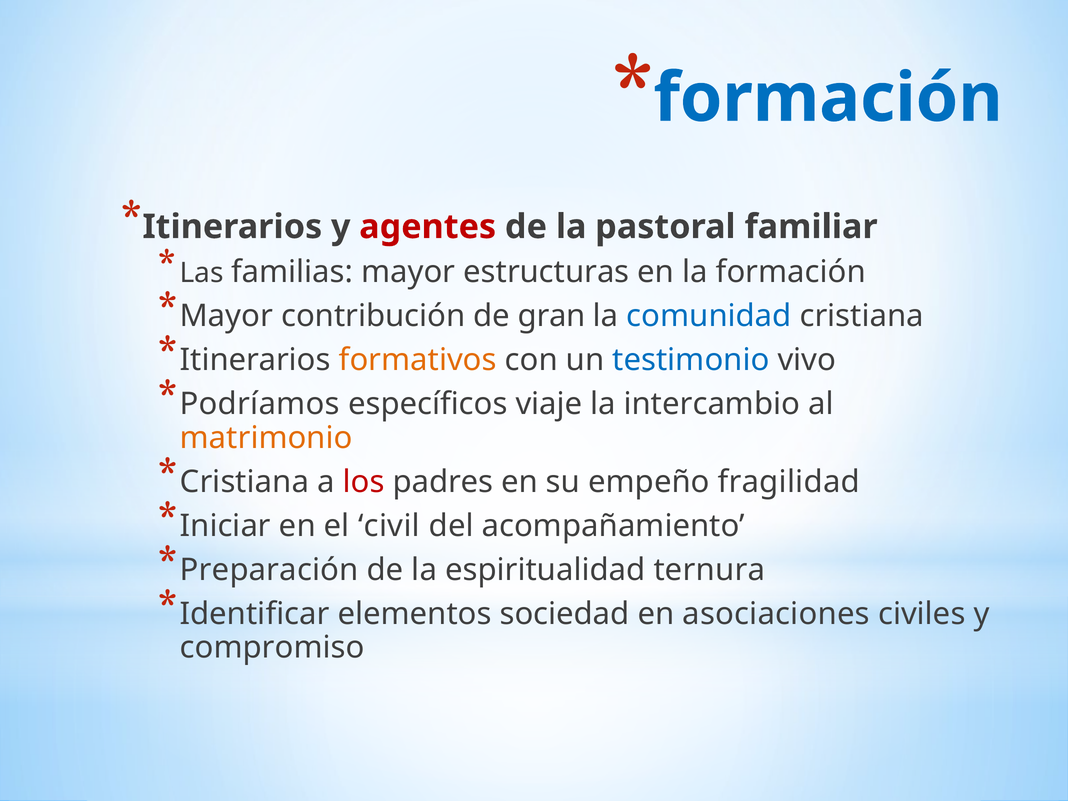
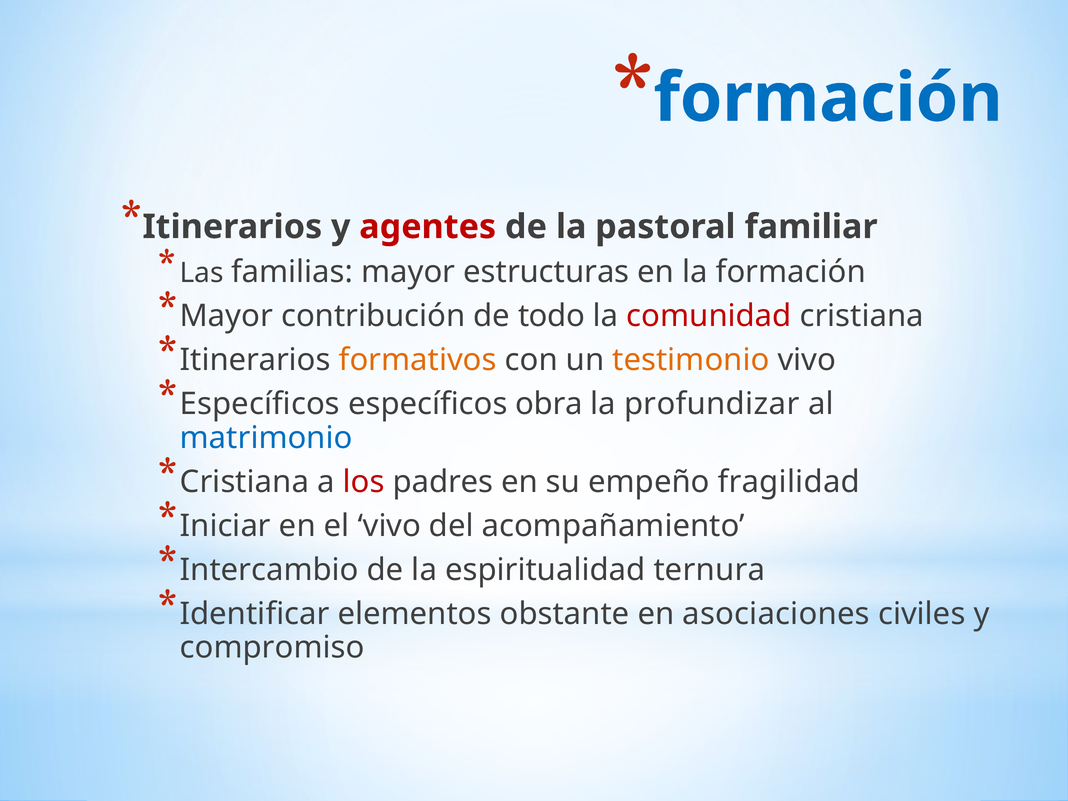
gran: gran -> todo
comunidad colour: blue -> red
testimonio colour: blue -> orange
Podríamos at (260, 404): Podríamos -> Específicos
viaje: viaje -> obra
intercambio: intercambio -> profundizar
matrimonio colour: orange -> blue
el civil: civil -> vivo
Preparación: Preparación -> Intercambio
sociedad: sociedad -> obstante
